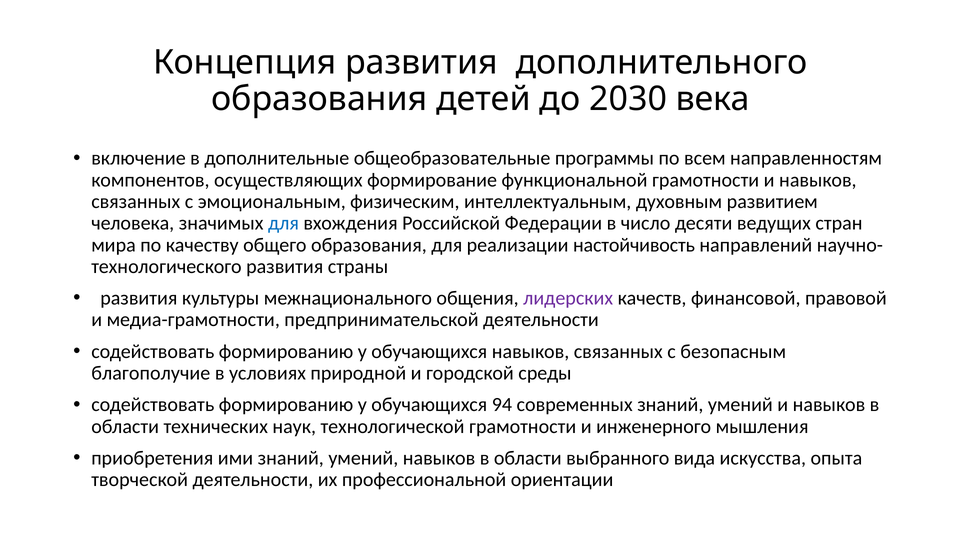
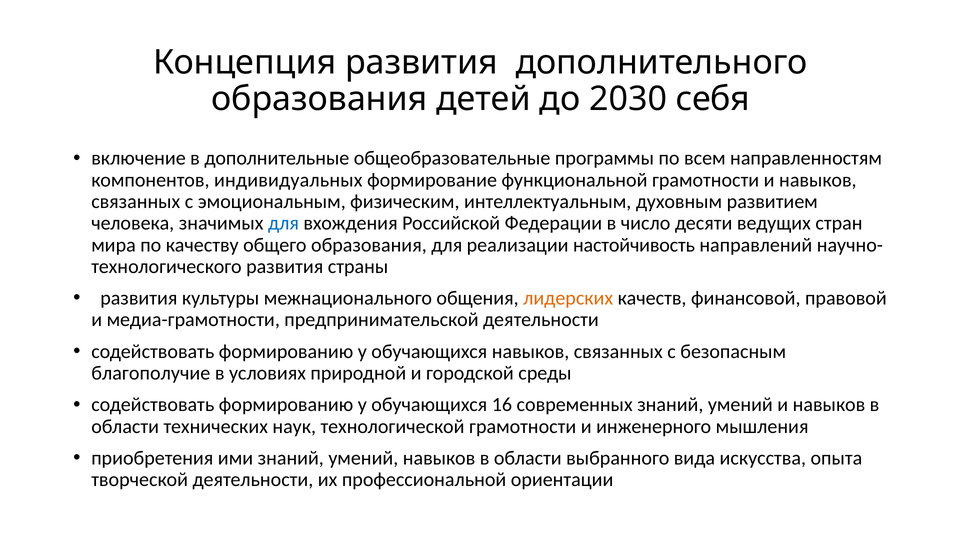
века: века -> себя
осуществляющих: осуществляющих -> индивидуальных
лидерских colour: purple -> orange
94: 94 -> 16
